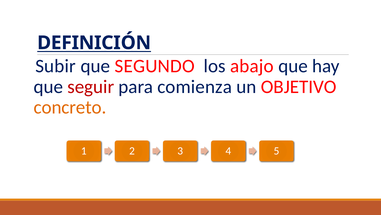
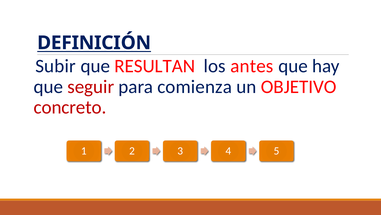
SEGUNDO: SEGUNDO -> RESULTAN
abajo: abajo -> antes
concreto colour: orange -> red
